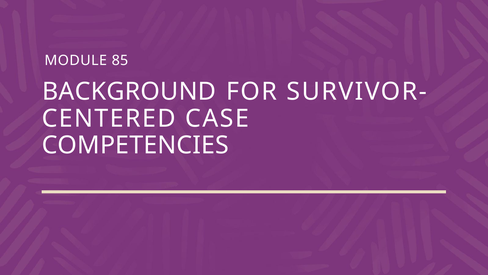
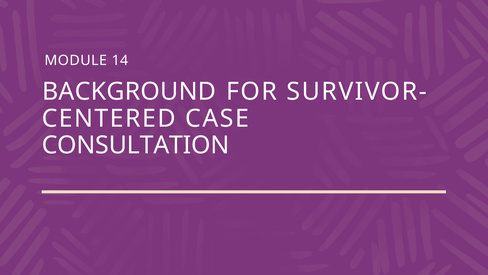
85: 85 -> 14
COMPETENCIES: COMPETENCIES -> CONSULTATION
